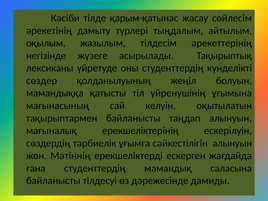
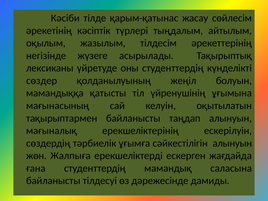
дамыту: дамыту -> кәсіптік
Мәтіннің: Мәтіннің -> Жалпыға
